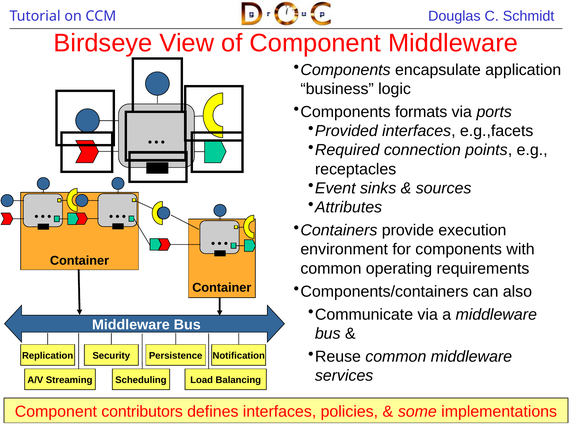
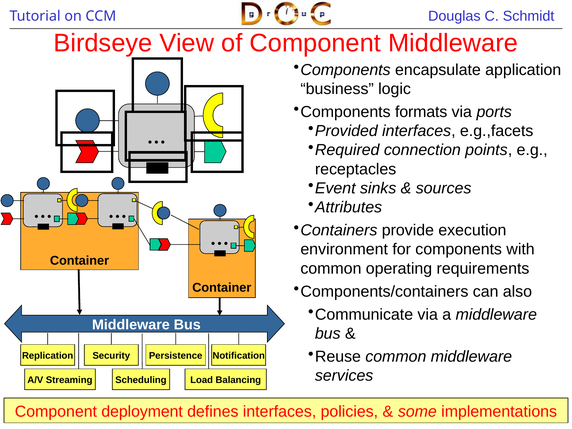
contributors: contributors -> deployment
